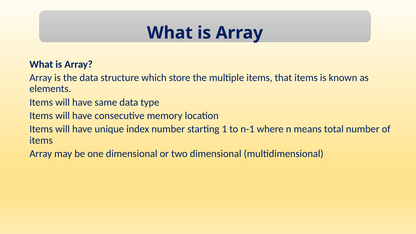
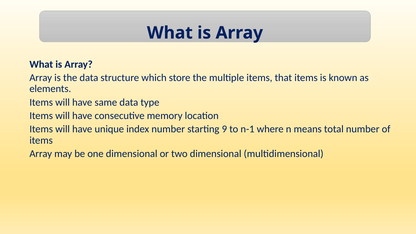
1: 1 -> 9
